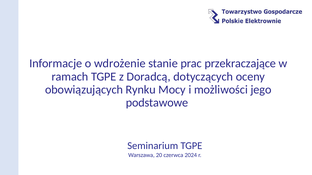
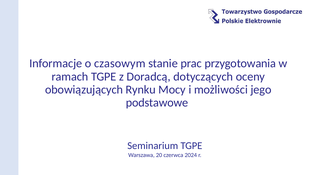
wdrożenie: wdrożenie -> czasowym
przekraczające: przekraczające -> przygotowania
